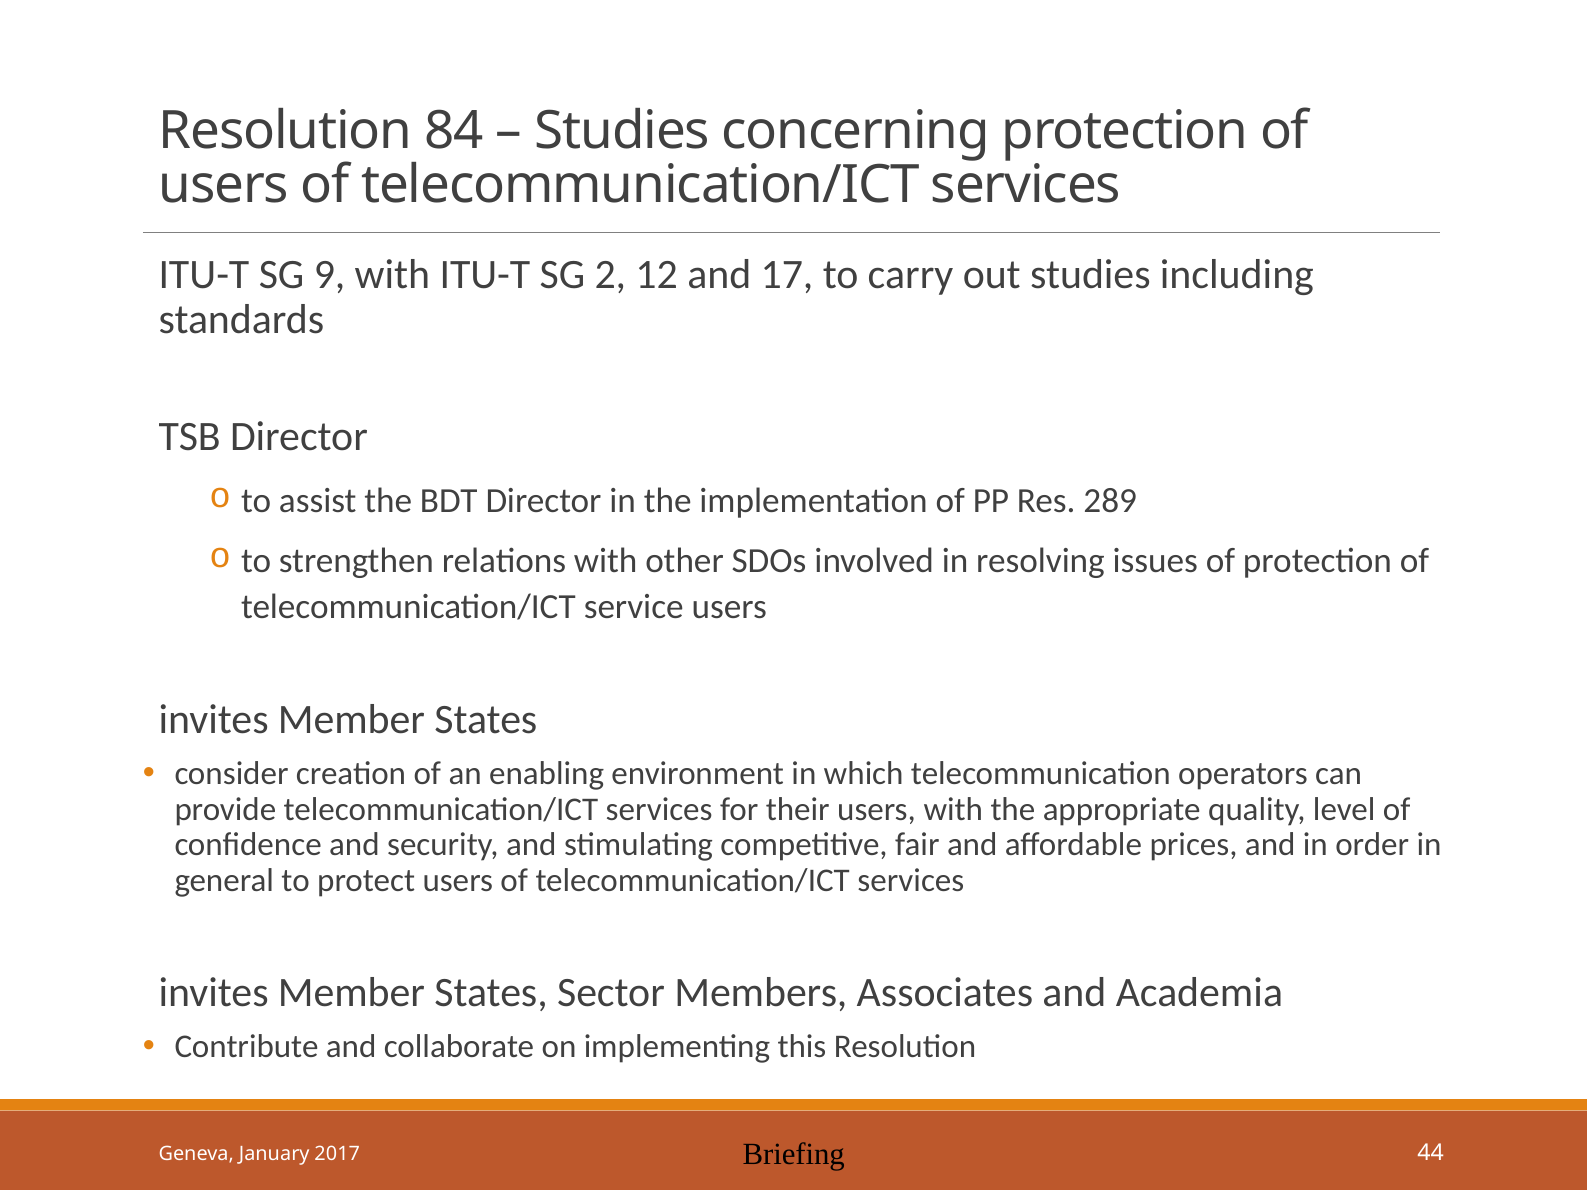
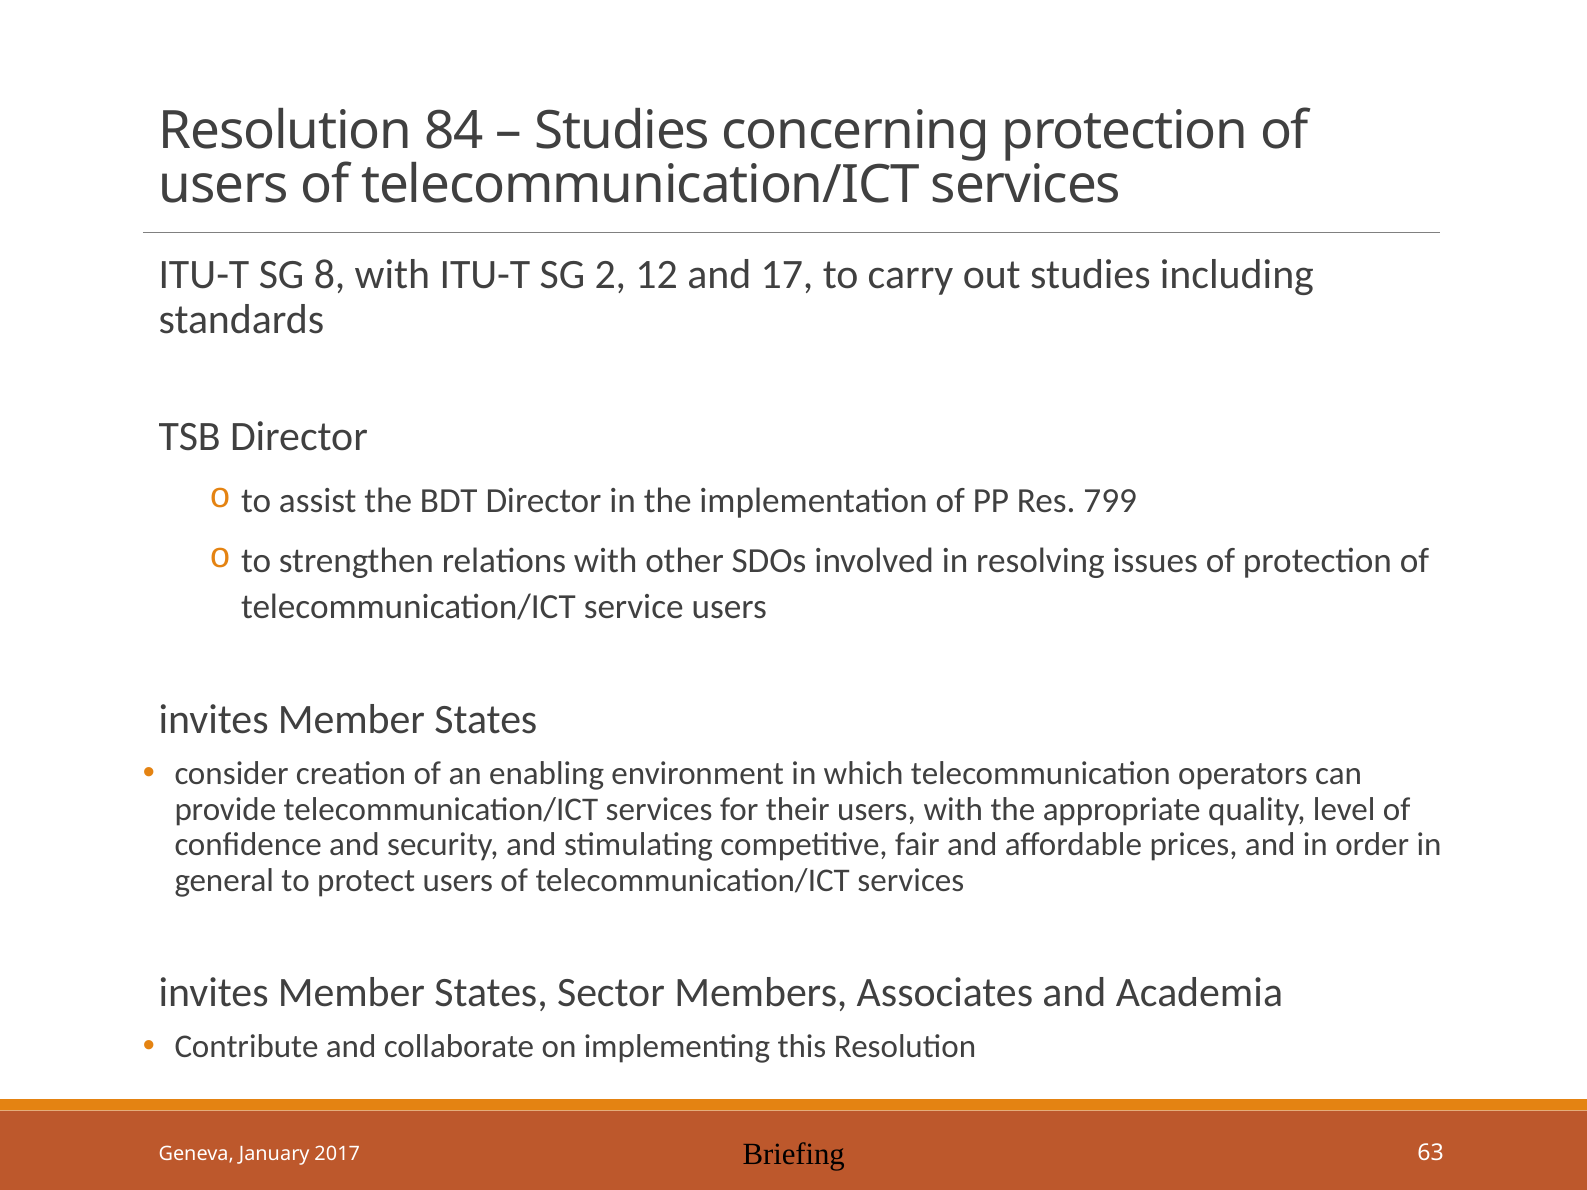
9: 9 -> 8
289: 289 -> 799
44: 44 -> 63
